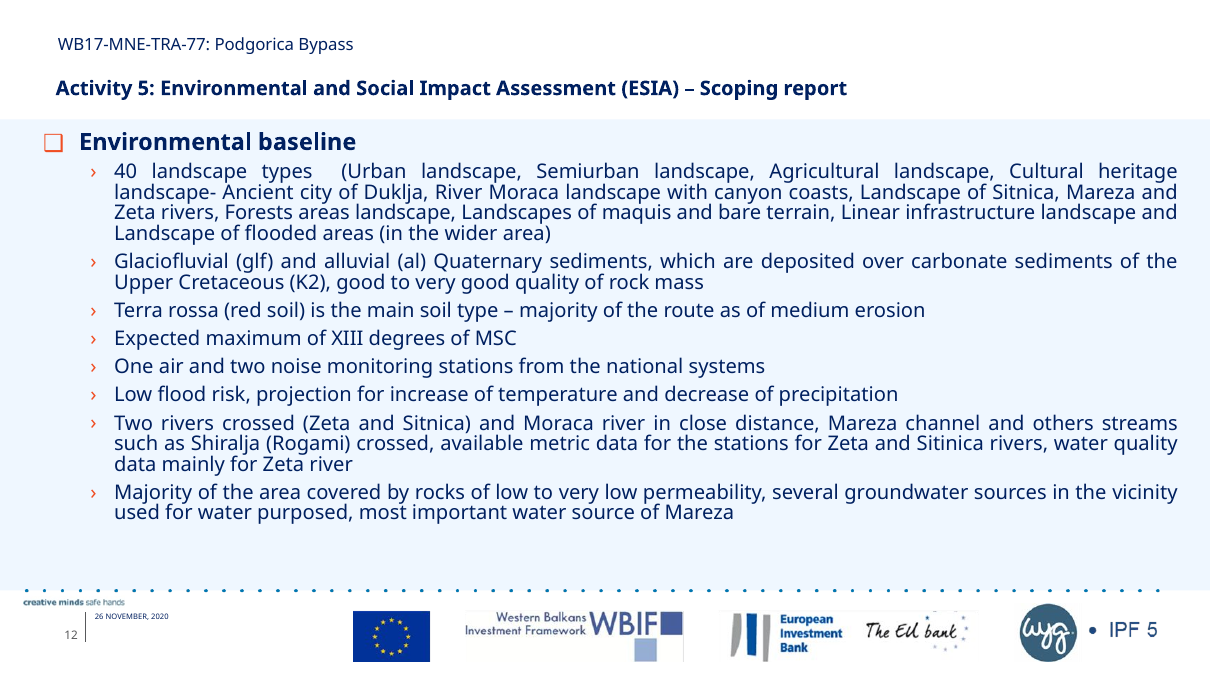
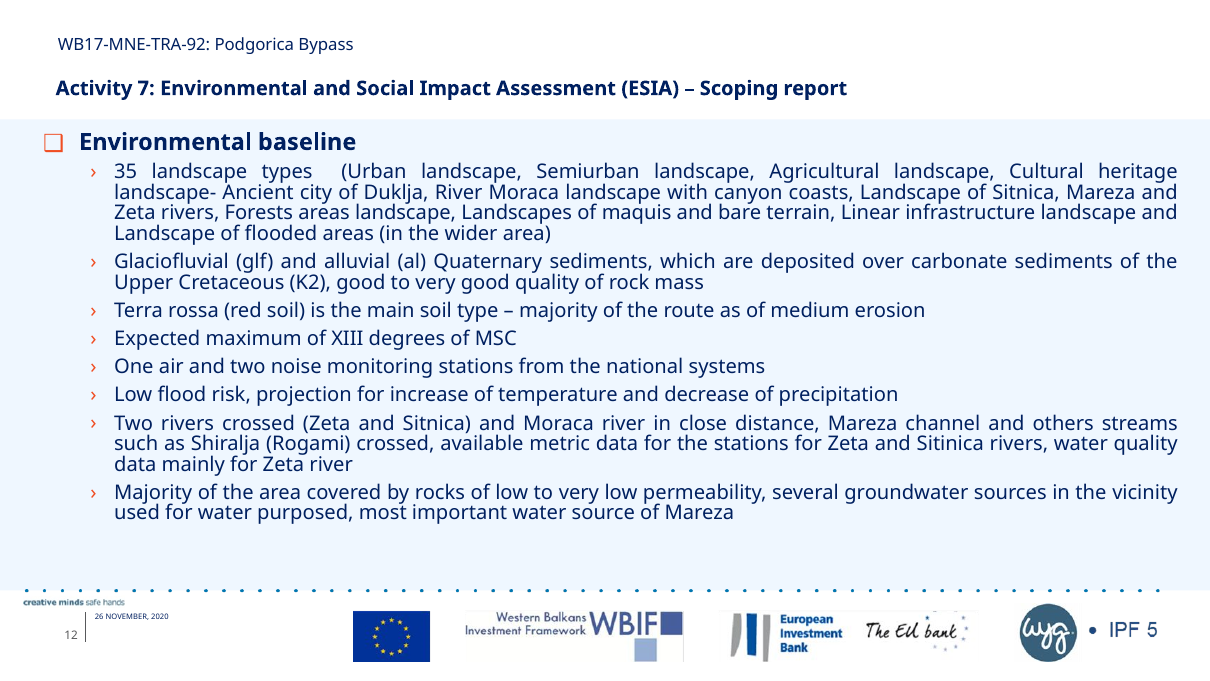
WB17-MNE-TRA-77: WB17-MNE-TRA-77 -> WB17-MNE-TRA-92
5: 5 -> 7
40: 40 -> 35
